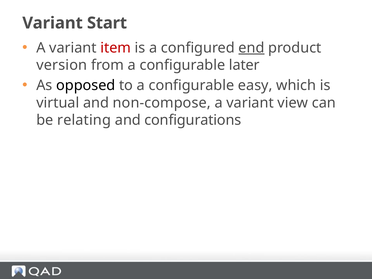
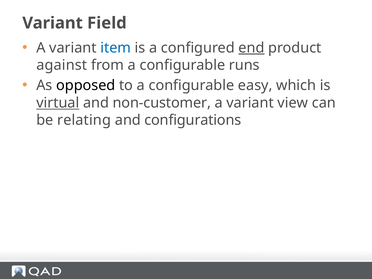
Start: Start -> Field
item colour: red -> blue
version: version -> against
later: later -> runs
virtual underline: none -> present
non-compose: non-compose -> non-customer
